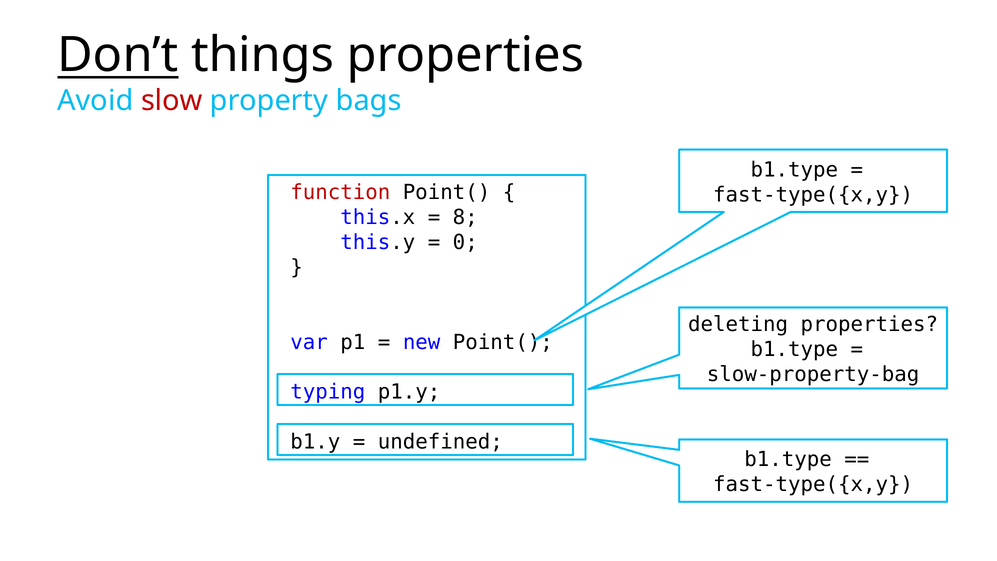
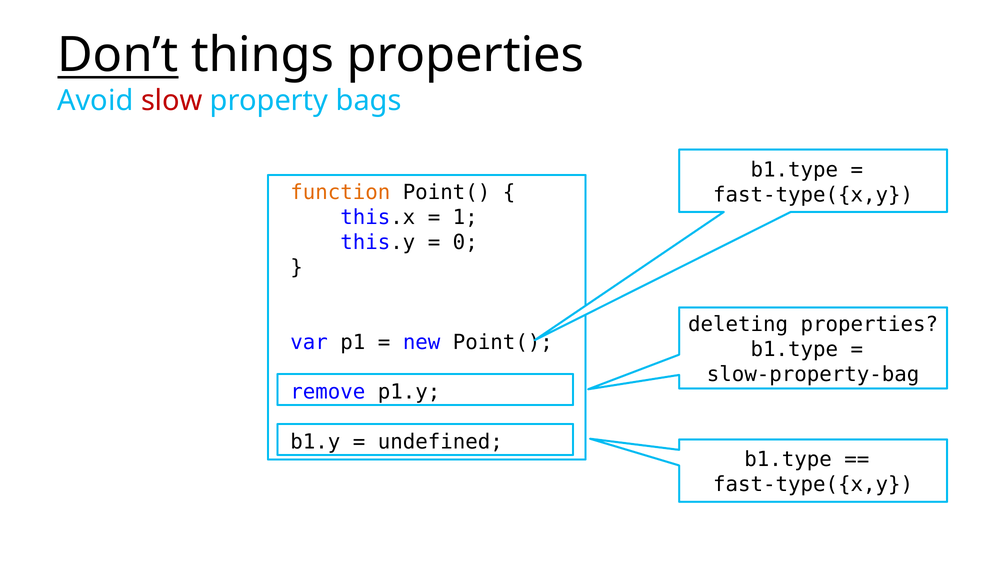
function colour: red -> orange
8: 8 -> 1
typing: typing -> remove
